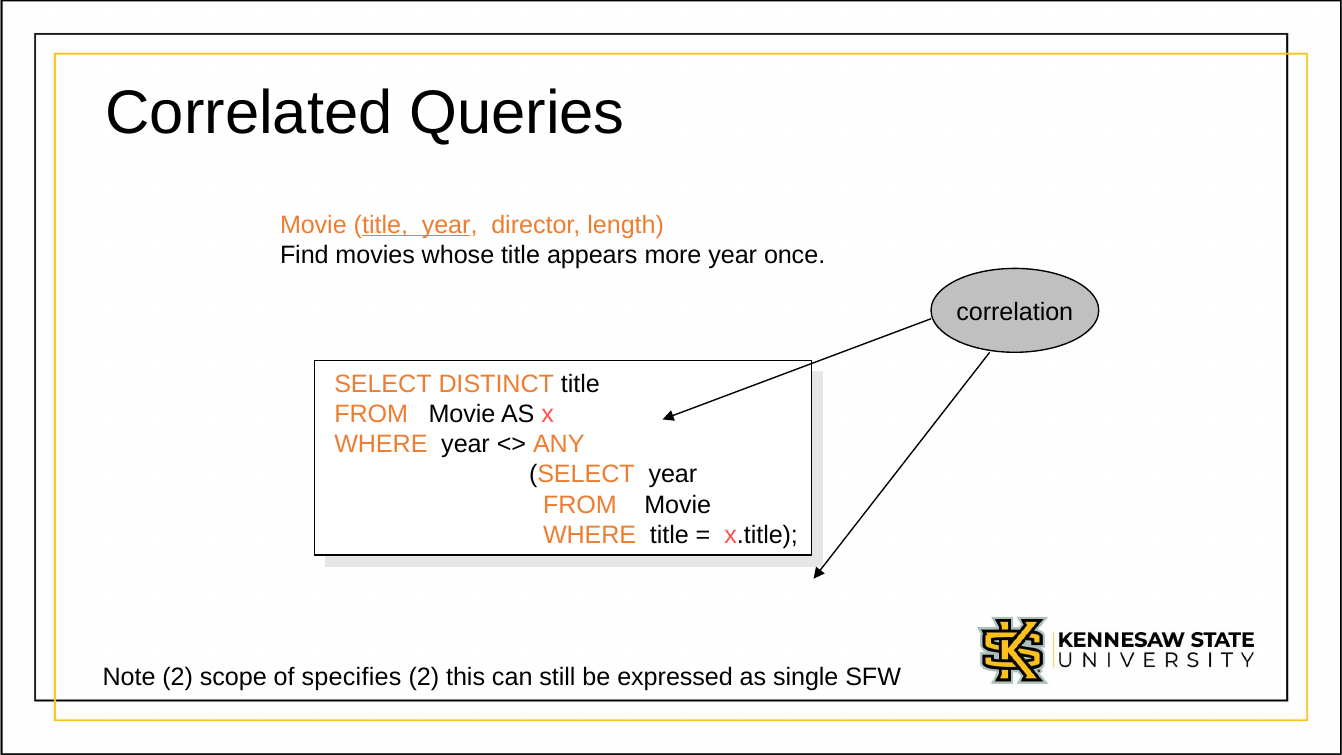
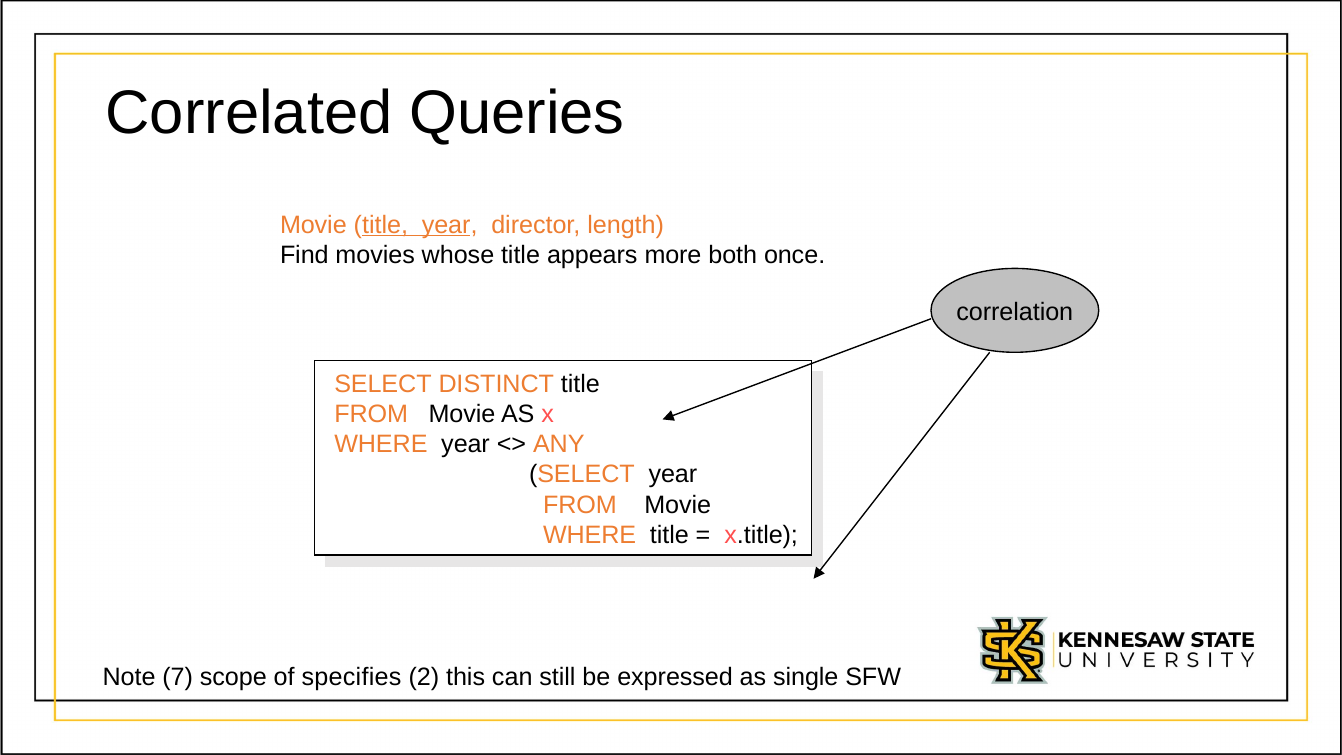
more year: year -> both
Note 2: 2 -> 7
